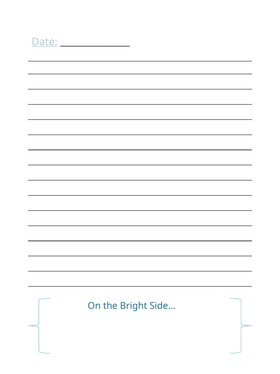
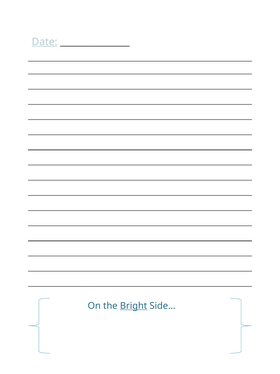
Bright underline: none -> present
